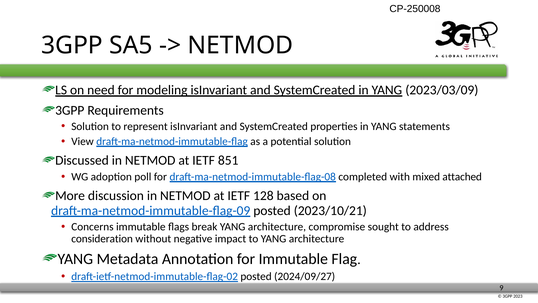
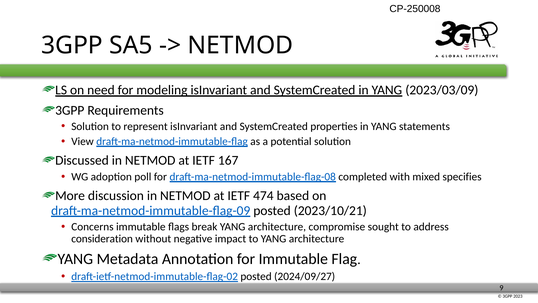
851: 851 -> 167
attached: attached -> specifies
128: 128 -> 474
